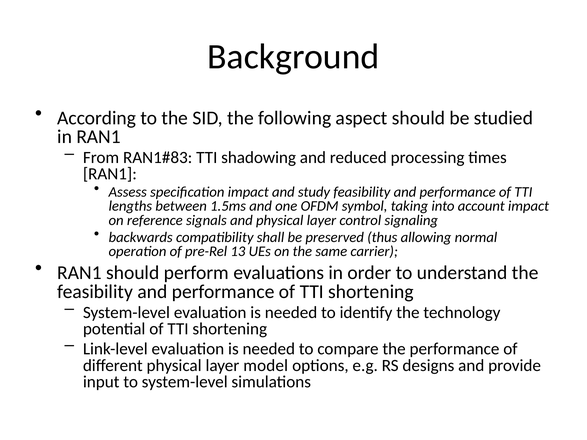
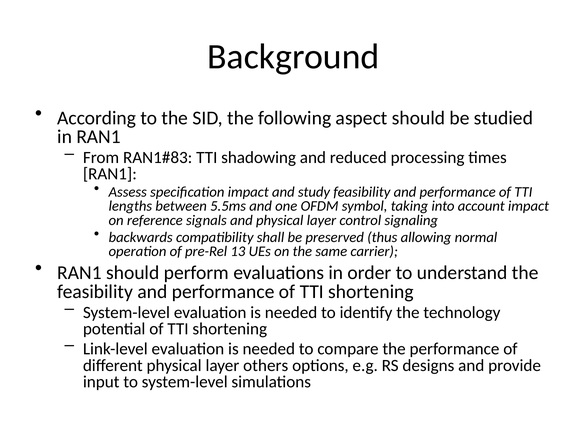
1.5ms: 1.5ms -> 5.5ms
model: model -> others
